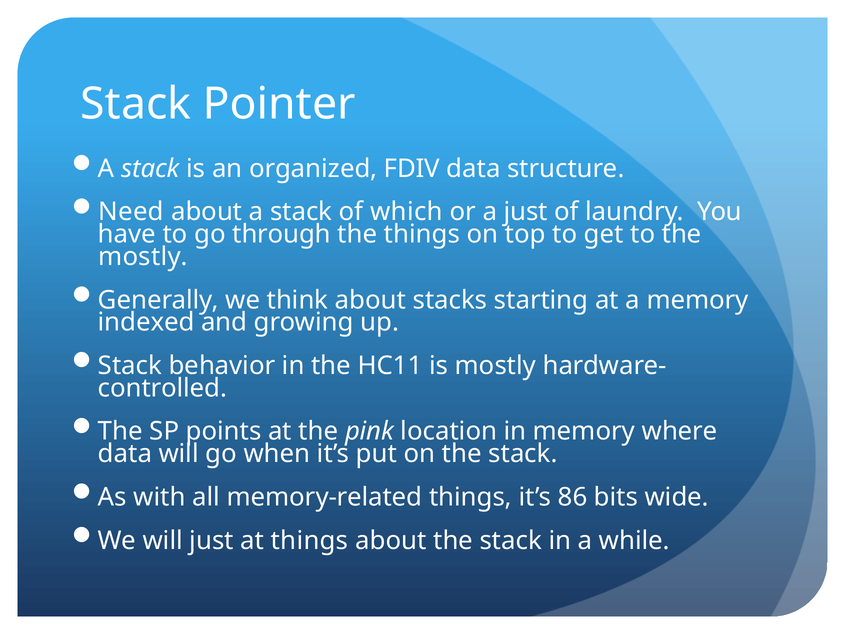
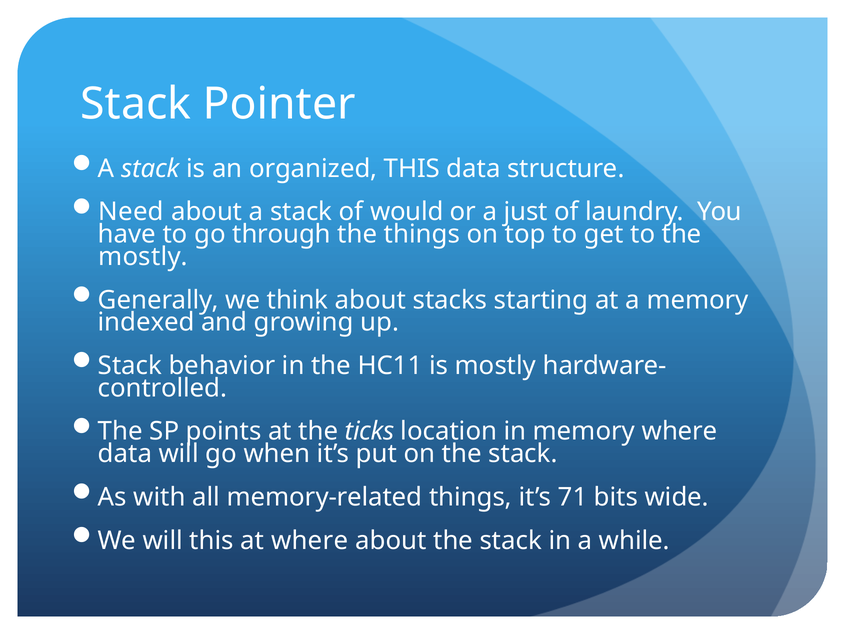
organized FDIV: FDIV -> THIS
which: which -> would
pink: pink -> ticks
86: 86 -> 71
will just: just -> this
at things: things -> where
